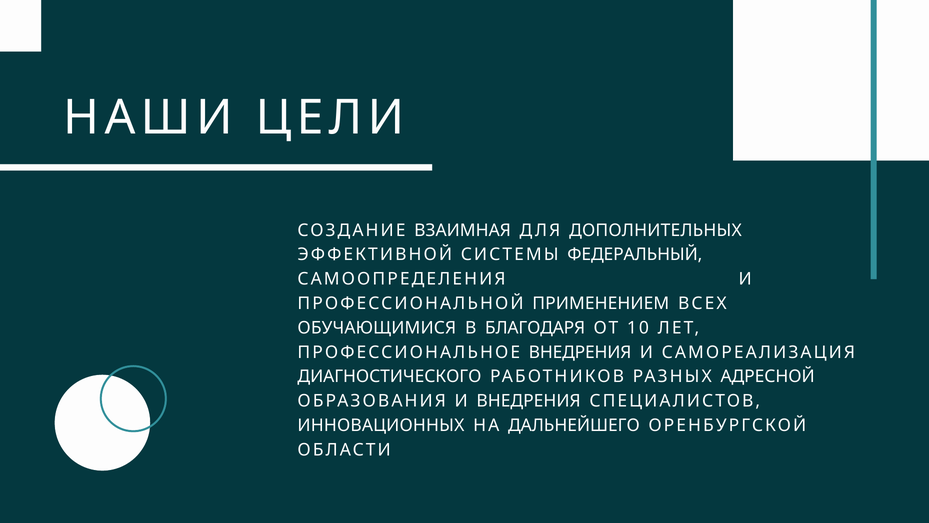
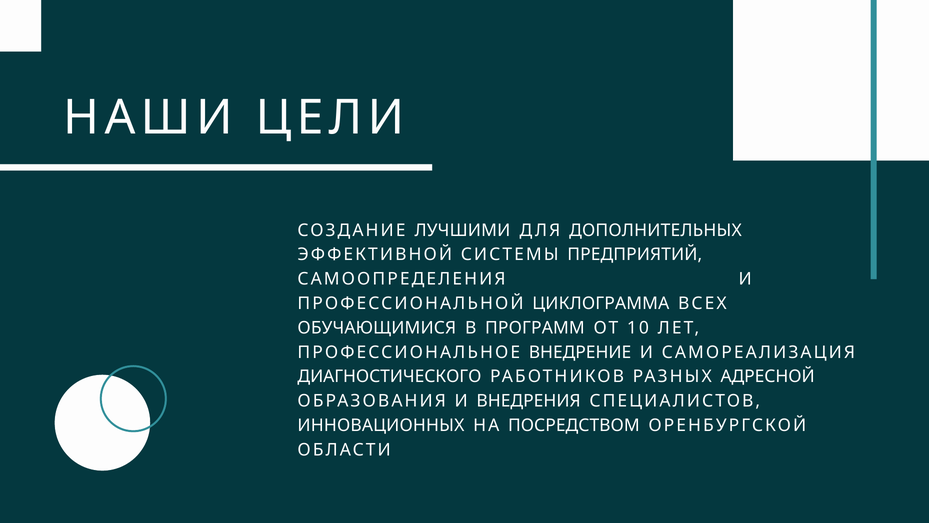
ВЗАИМНАЯ: ВЗАИМНАЯ -> ЛУЧШИМИ
ФЕДЕРАЛЬНЫЙ: ФЕДЕРАЛЬНЫЙ -> ПРЕДПРИЯТИЙ
ПРИМЕНЕНИЕМ: ПРИМЕНЕНИЕМ -> ЦИКЛОГРАММА
БЛАГОДАРЯ: БЛАГОДАРЯ -> ПРОГРАММ
ПРОФЕССИОНАЛЬНОЕ ВНЕДРЕНИЯ: ВНЕДРЕНИЯ -> ВНЕДРЕНИЕ
ДАЛЬНЕЙШЕГО: ДАЛЬНЕЙШЕГО -> ПОСРЕДСТВОМ
